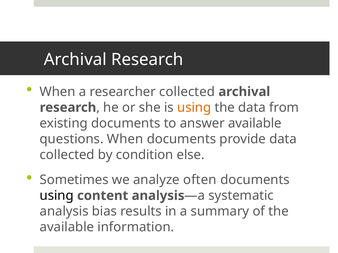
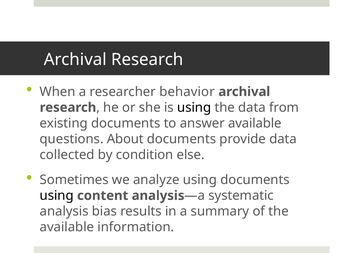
researcher collected: collected -> behavior
using at (194, 108) colour: orange -> black
questions When: When -> About
analyze often: often -> using
